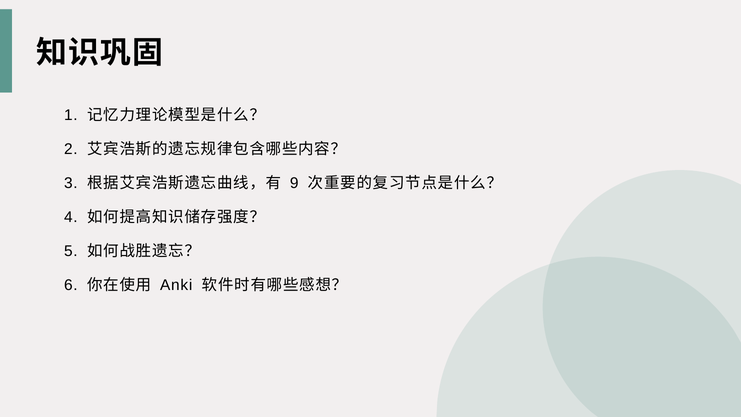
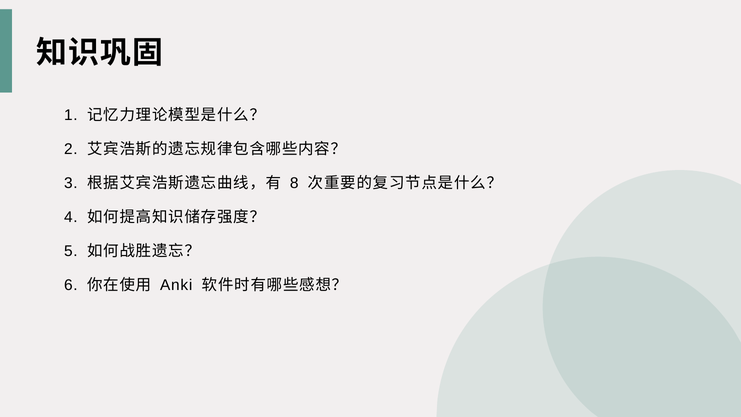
9: 9 -> 8
